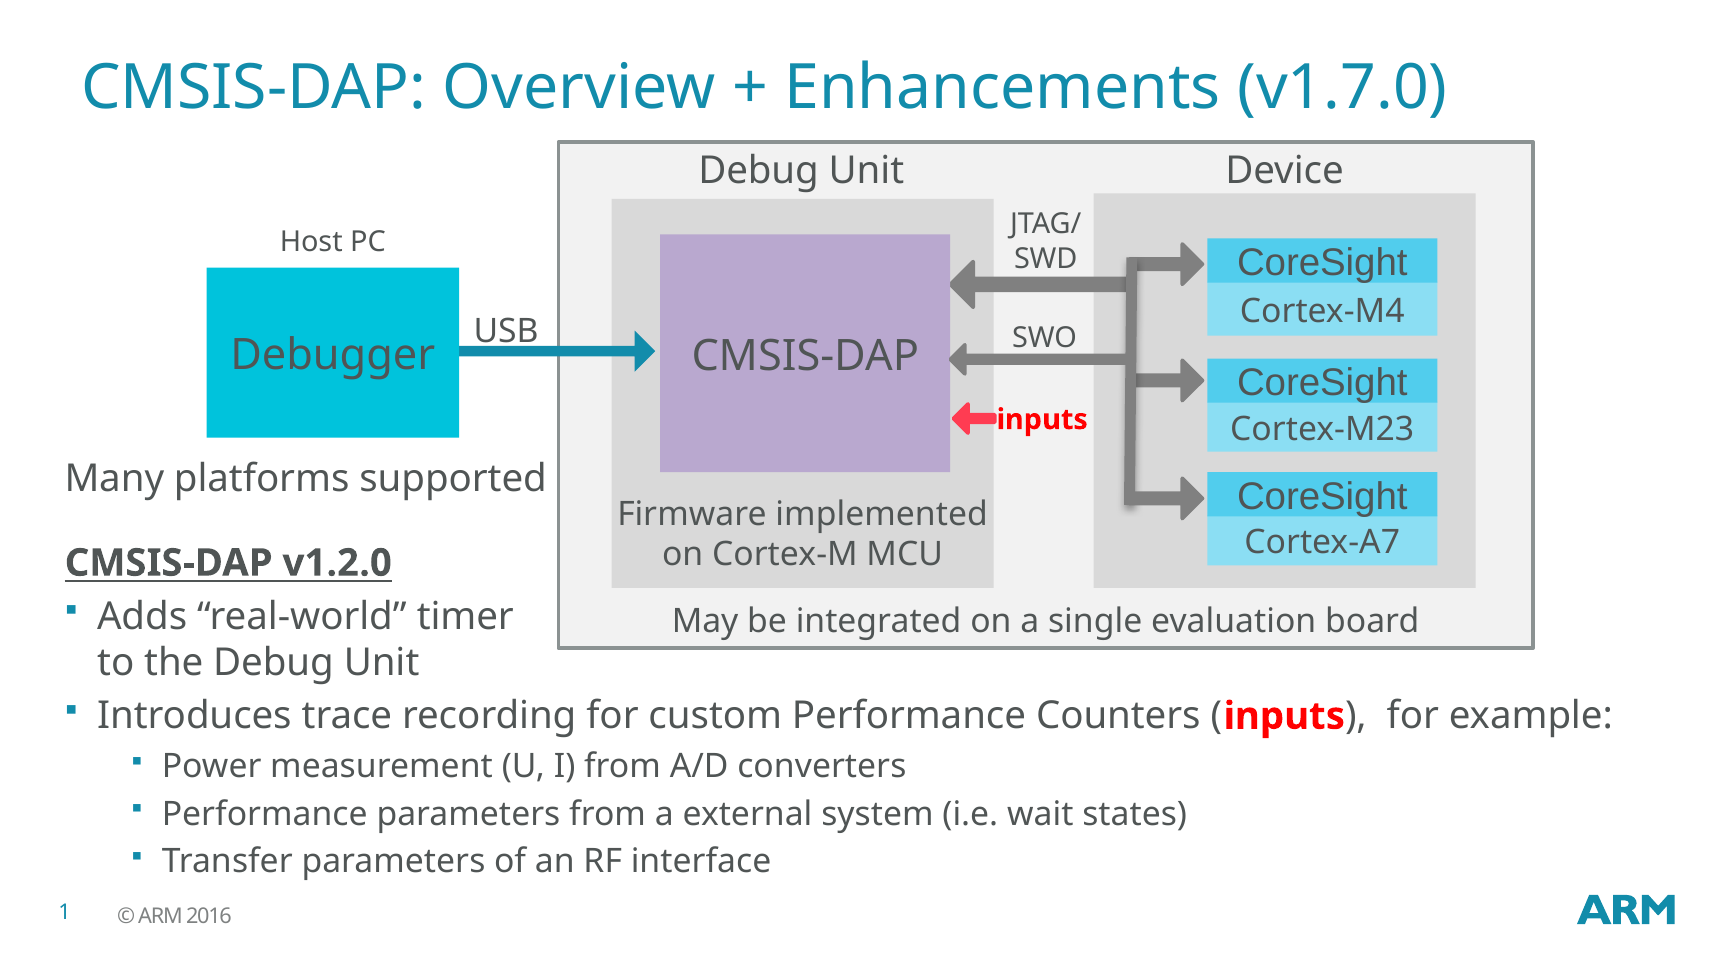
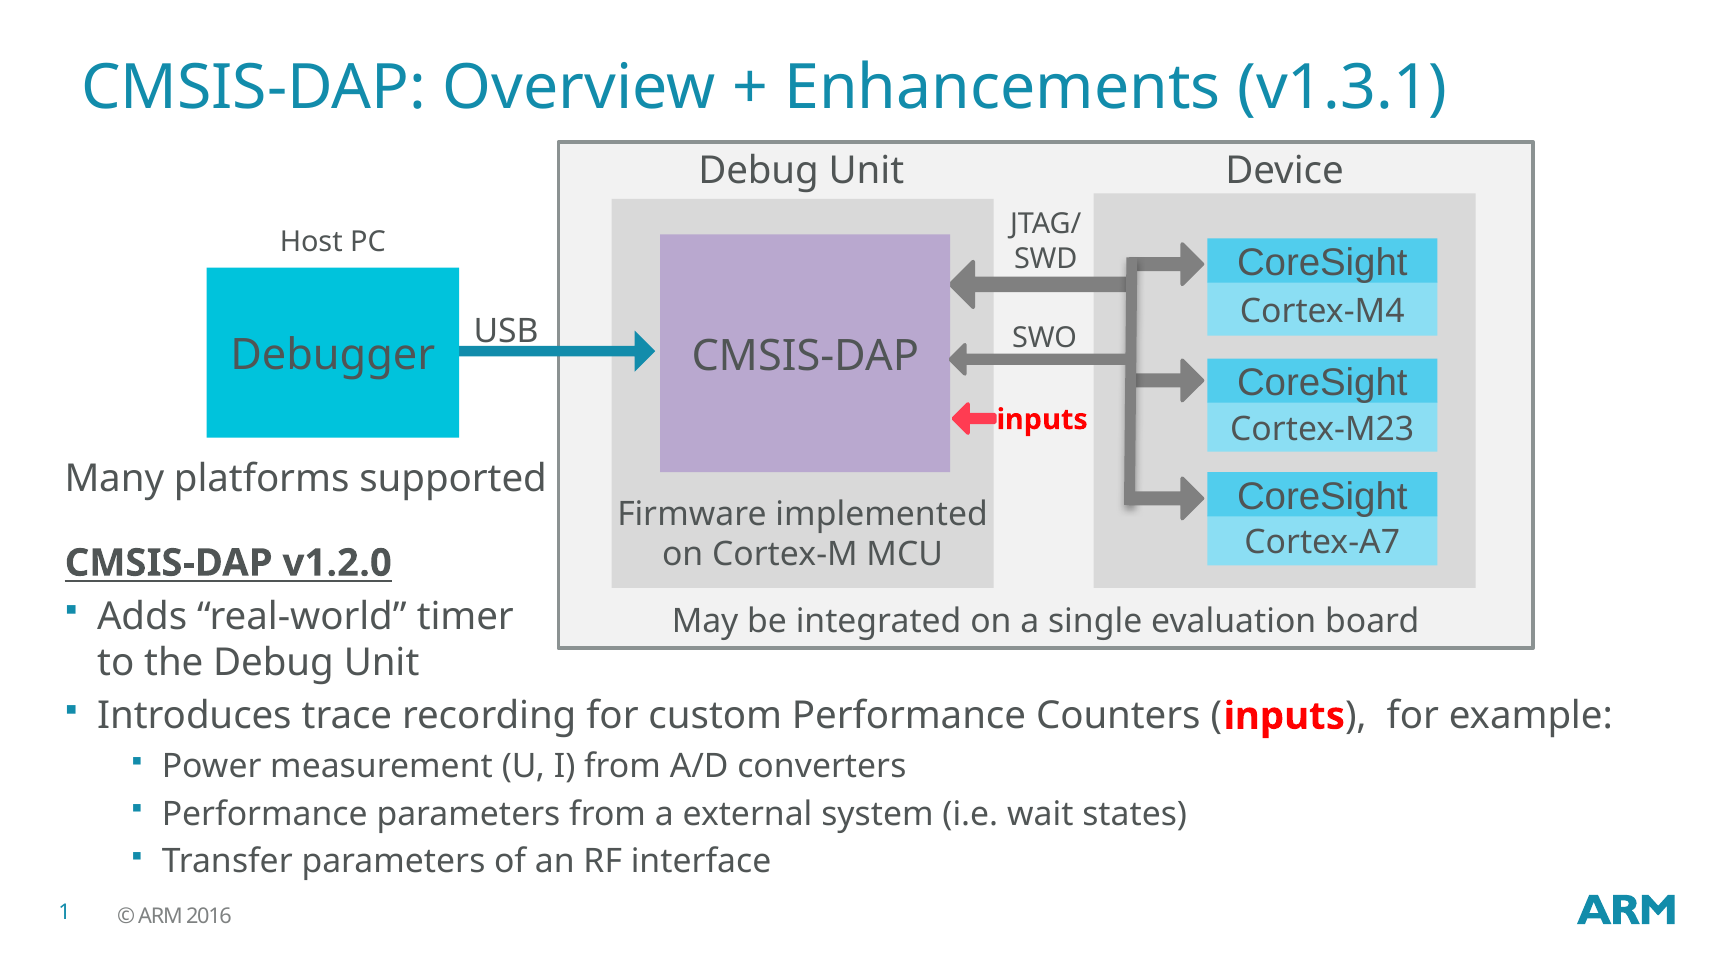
v1.7.0: v1.7.0 -> v1.3.1
